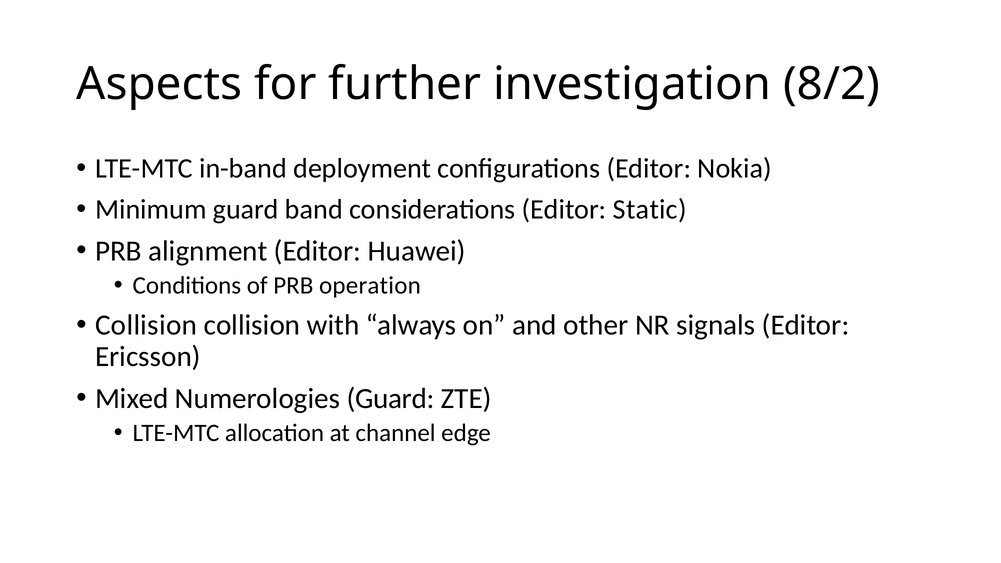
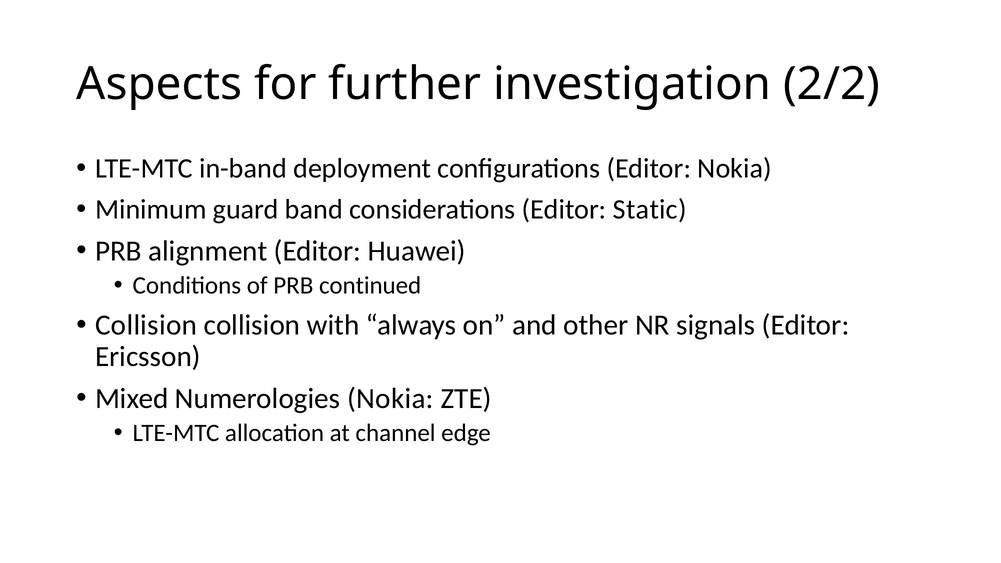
8/2: 8/2 -> 2/2
operation: operation -> continued
Numerologies Guard: Guard -> Nokia
